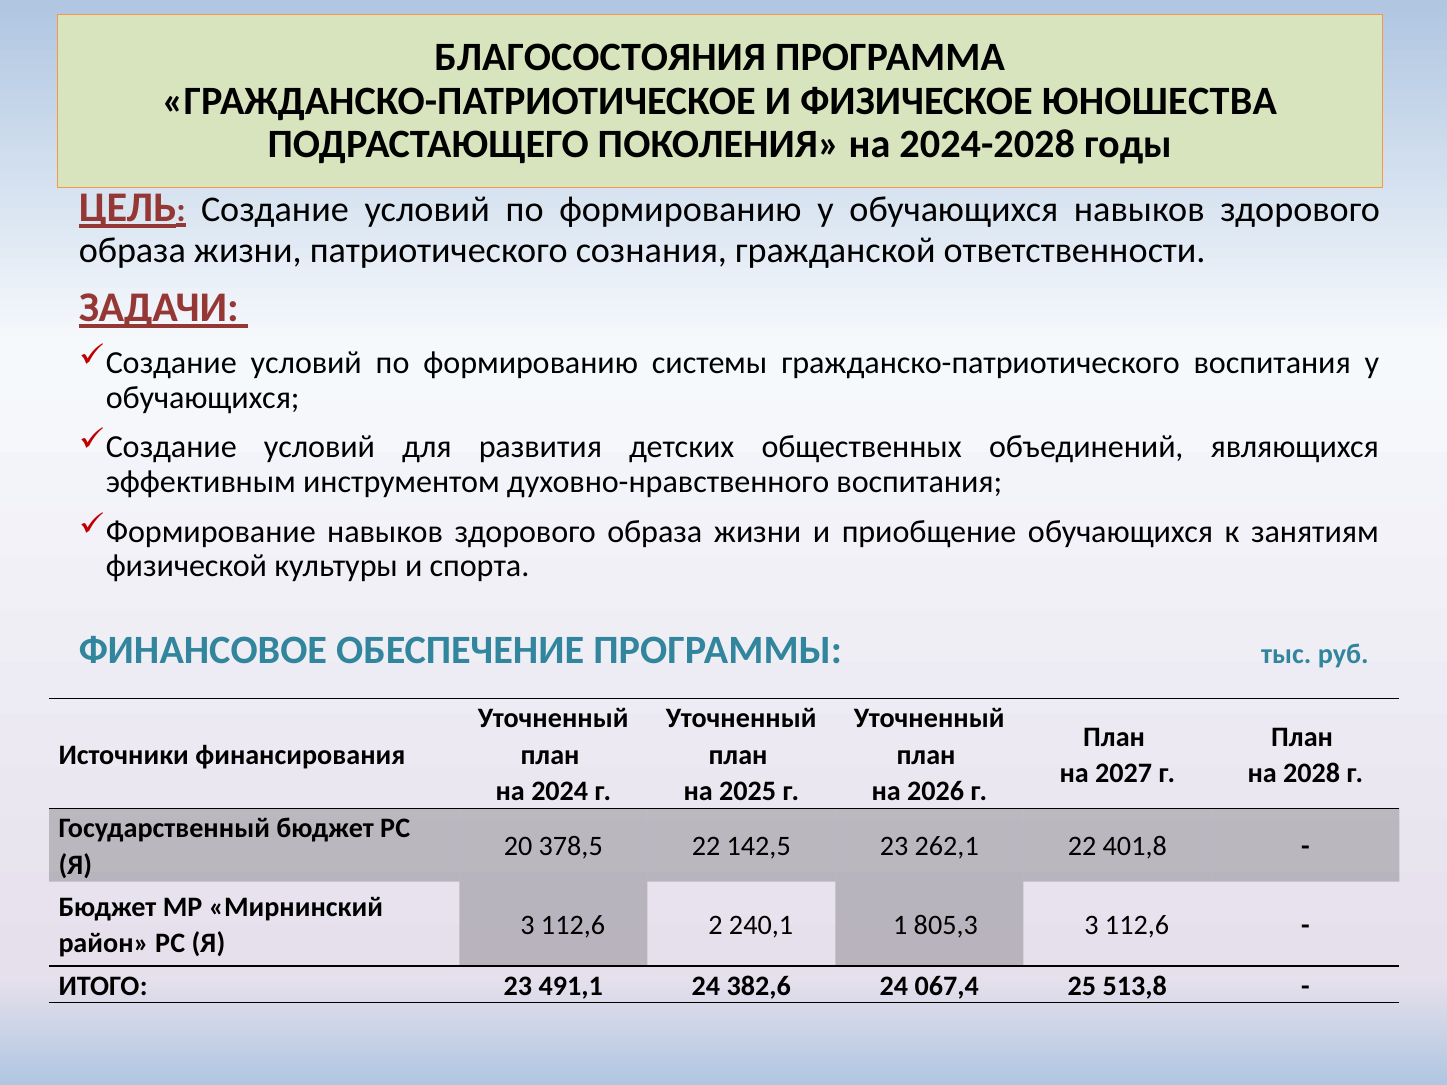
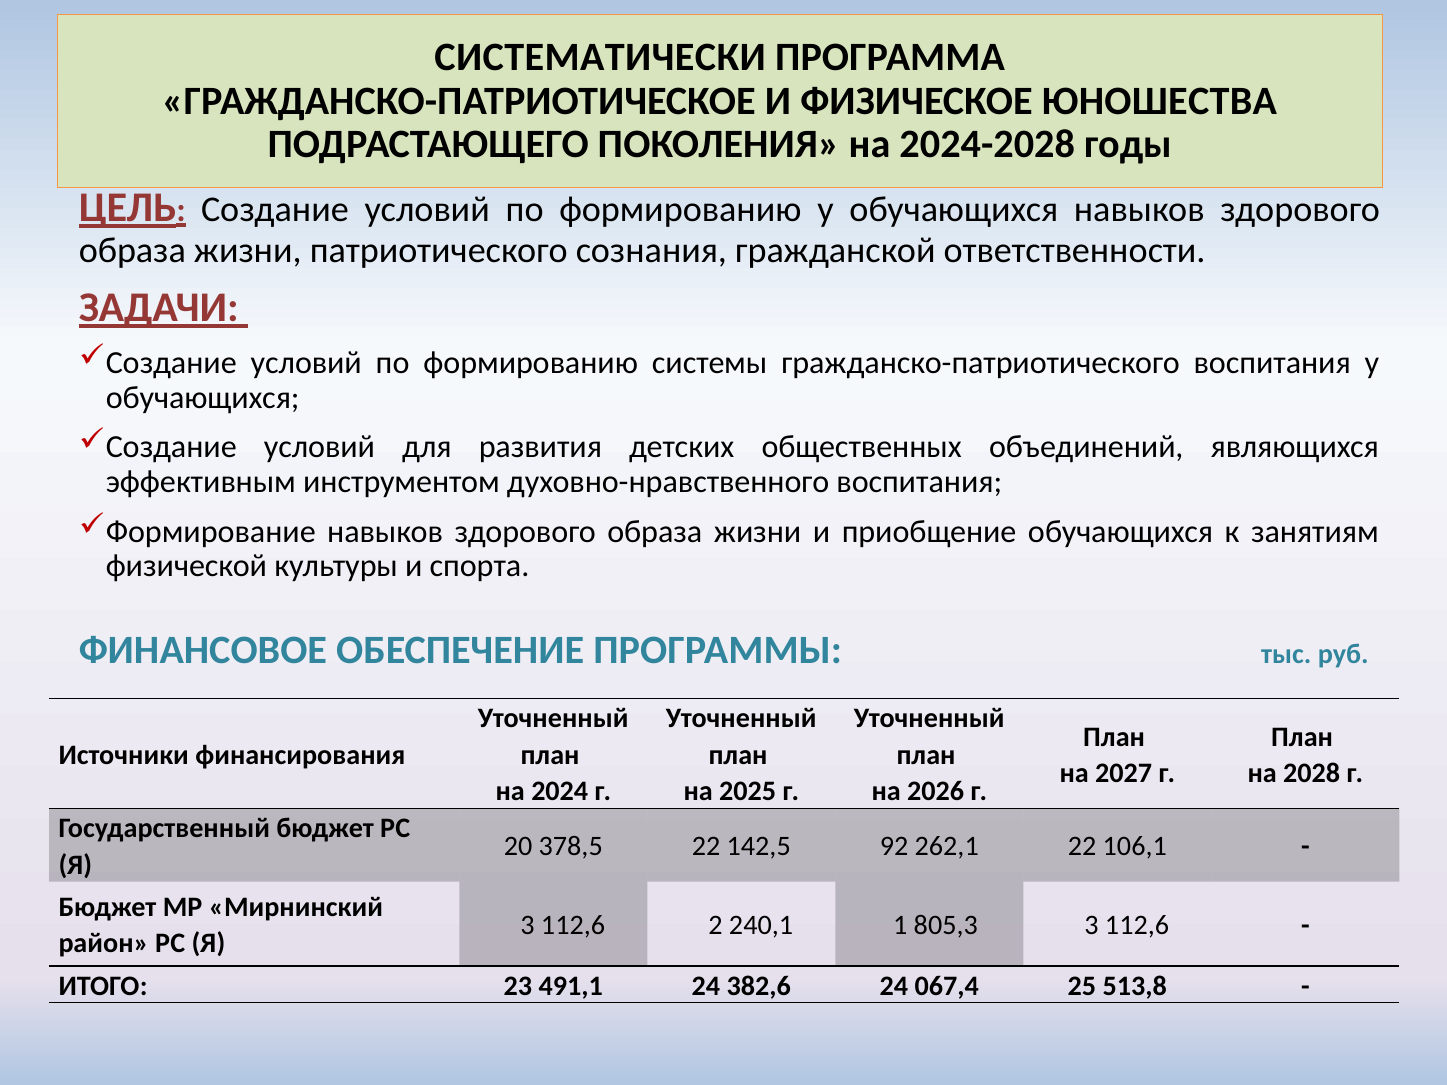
БЛАГОСОСТОЯНИЯ: БЛАГОСОСТОЯНИЯ -> СИСТЕМАТИЧЕСКИ
142,5 23: 23 -> 92
401,8: 401,8 -> 106,1
